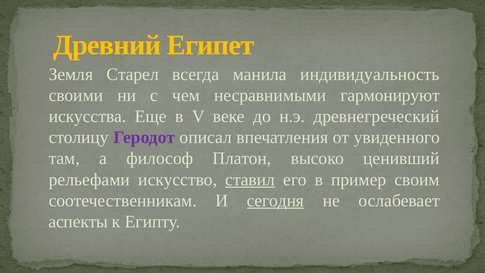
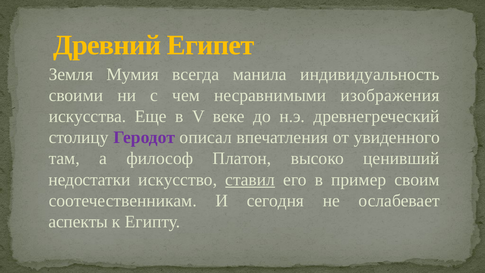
Старел: Старел -> Мумия
гармонируют: гармонируют -> изображения
рельефами: рельефами -> недостатки
сегодня underline: present -> none
